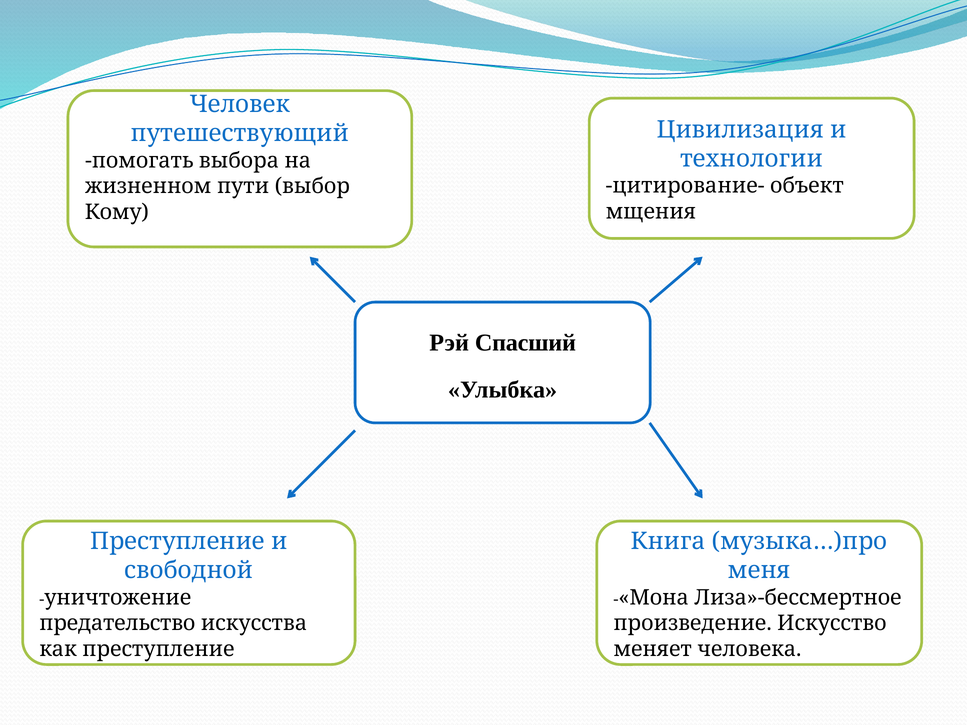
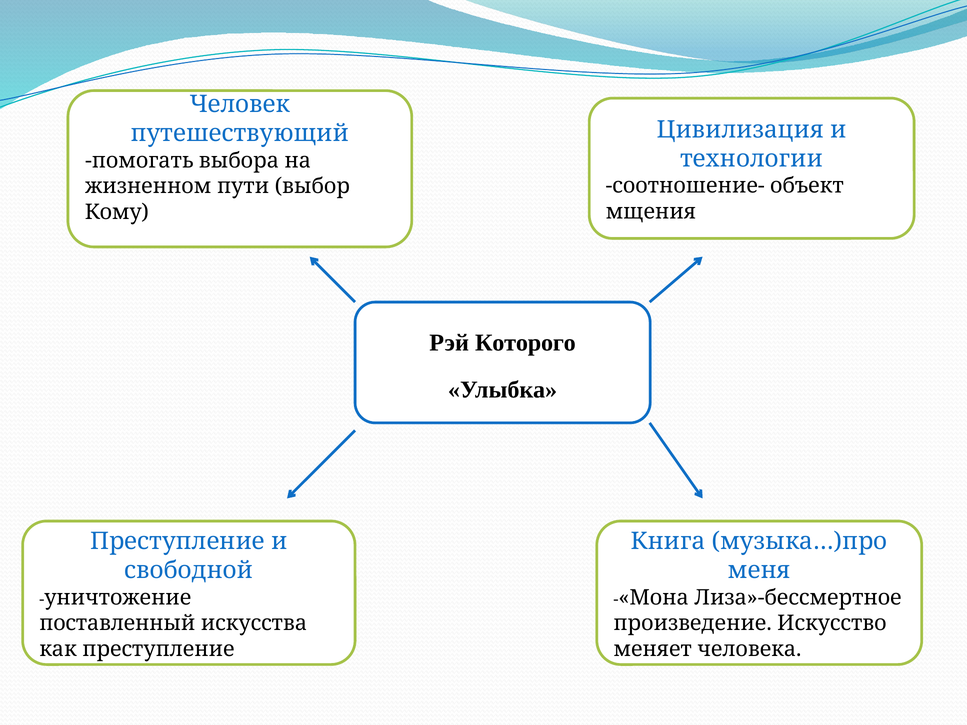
цитирование-: цитирование- -> соотношение-
Спасший: Спасший -> Которого
предательство: предательство -> поставленный
